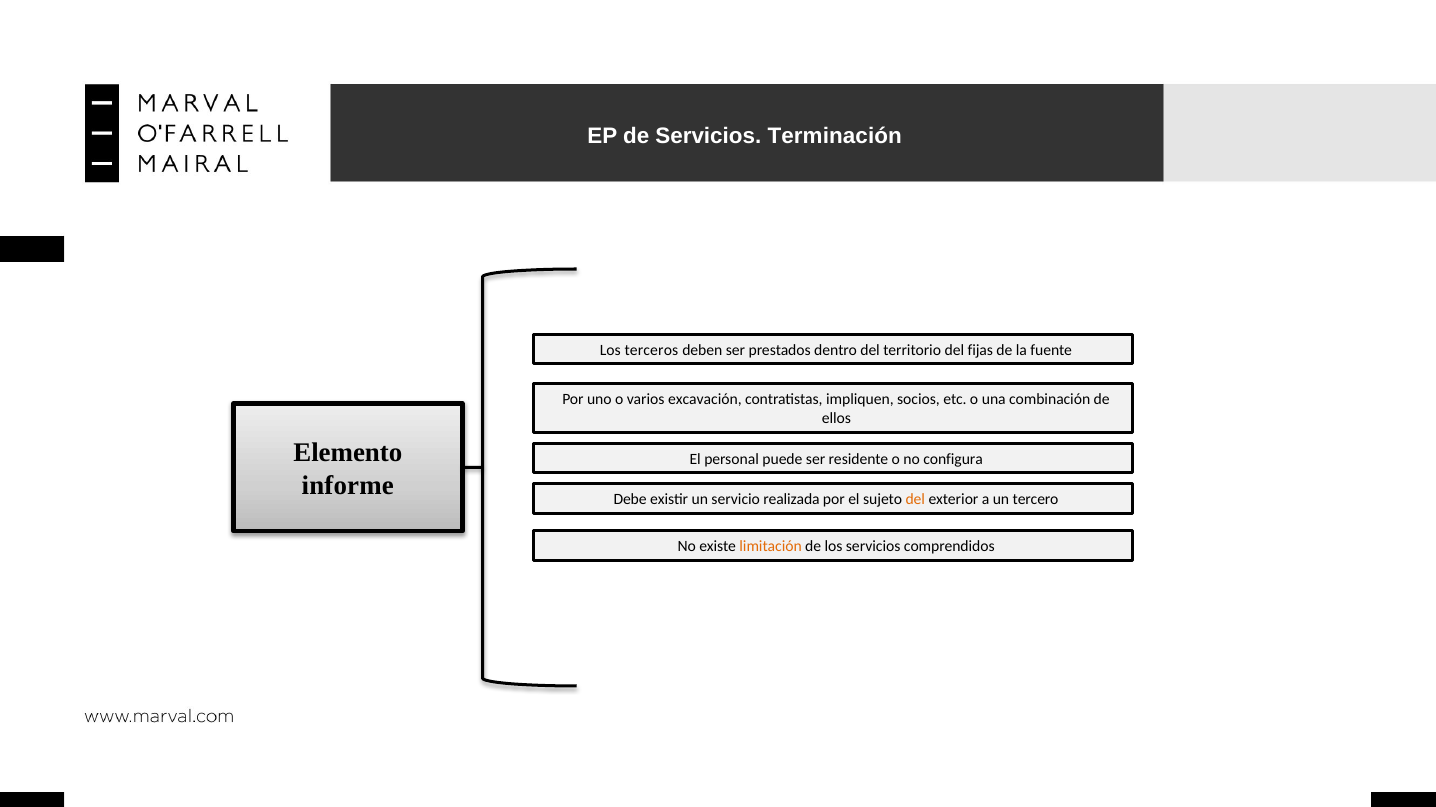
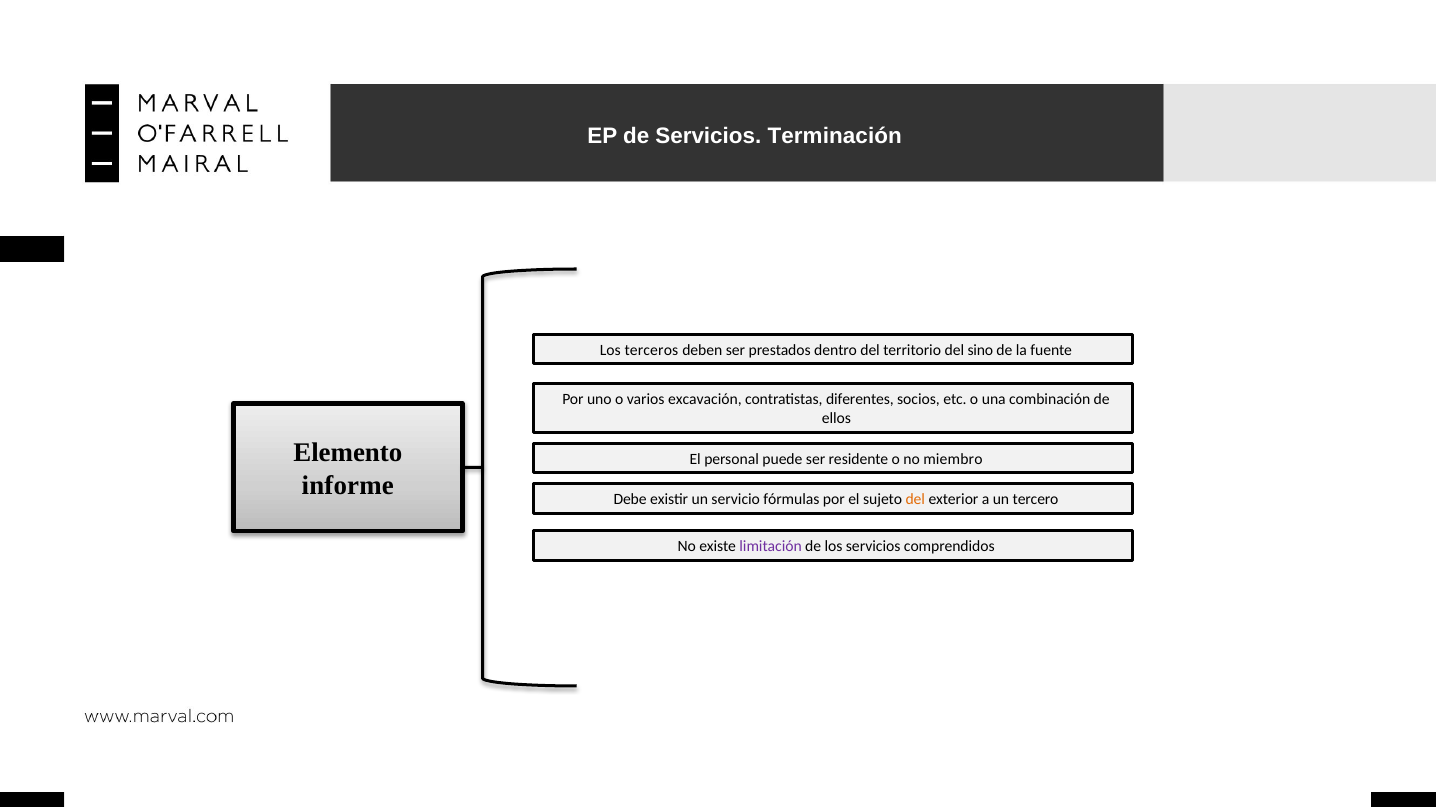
fijas: fijas -> sino
impliquen: impliquen -> diferentes
configura: configura -> miembro
realizada: realizada -> fórmulas
limitación colour: orange -> purple
